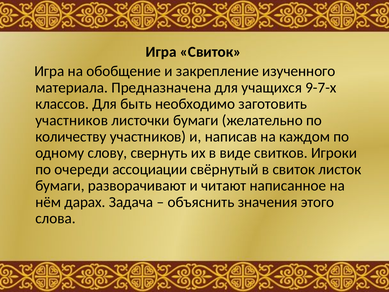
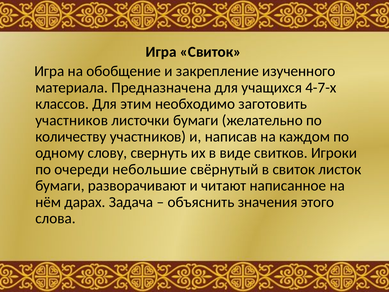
9-7-х: 9-7-х -> 4-7-х
быть: быть -> этим
ассоциации: ассоциации -> небольшие
